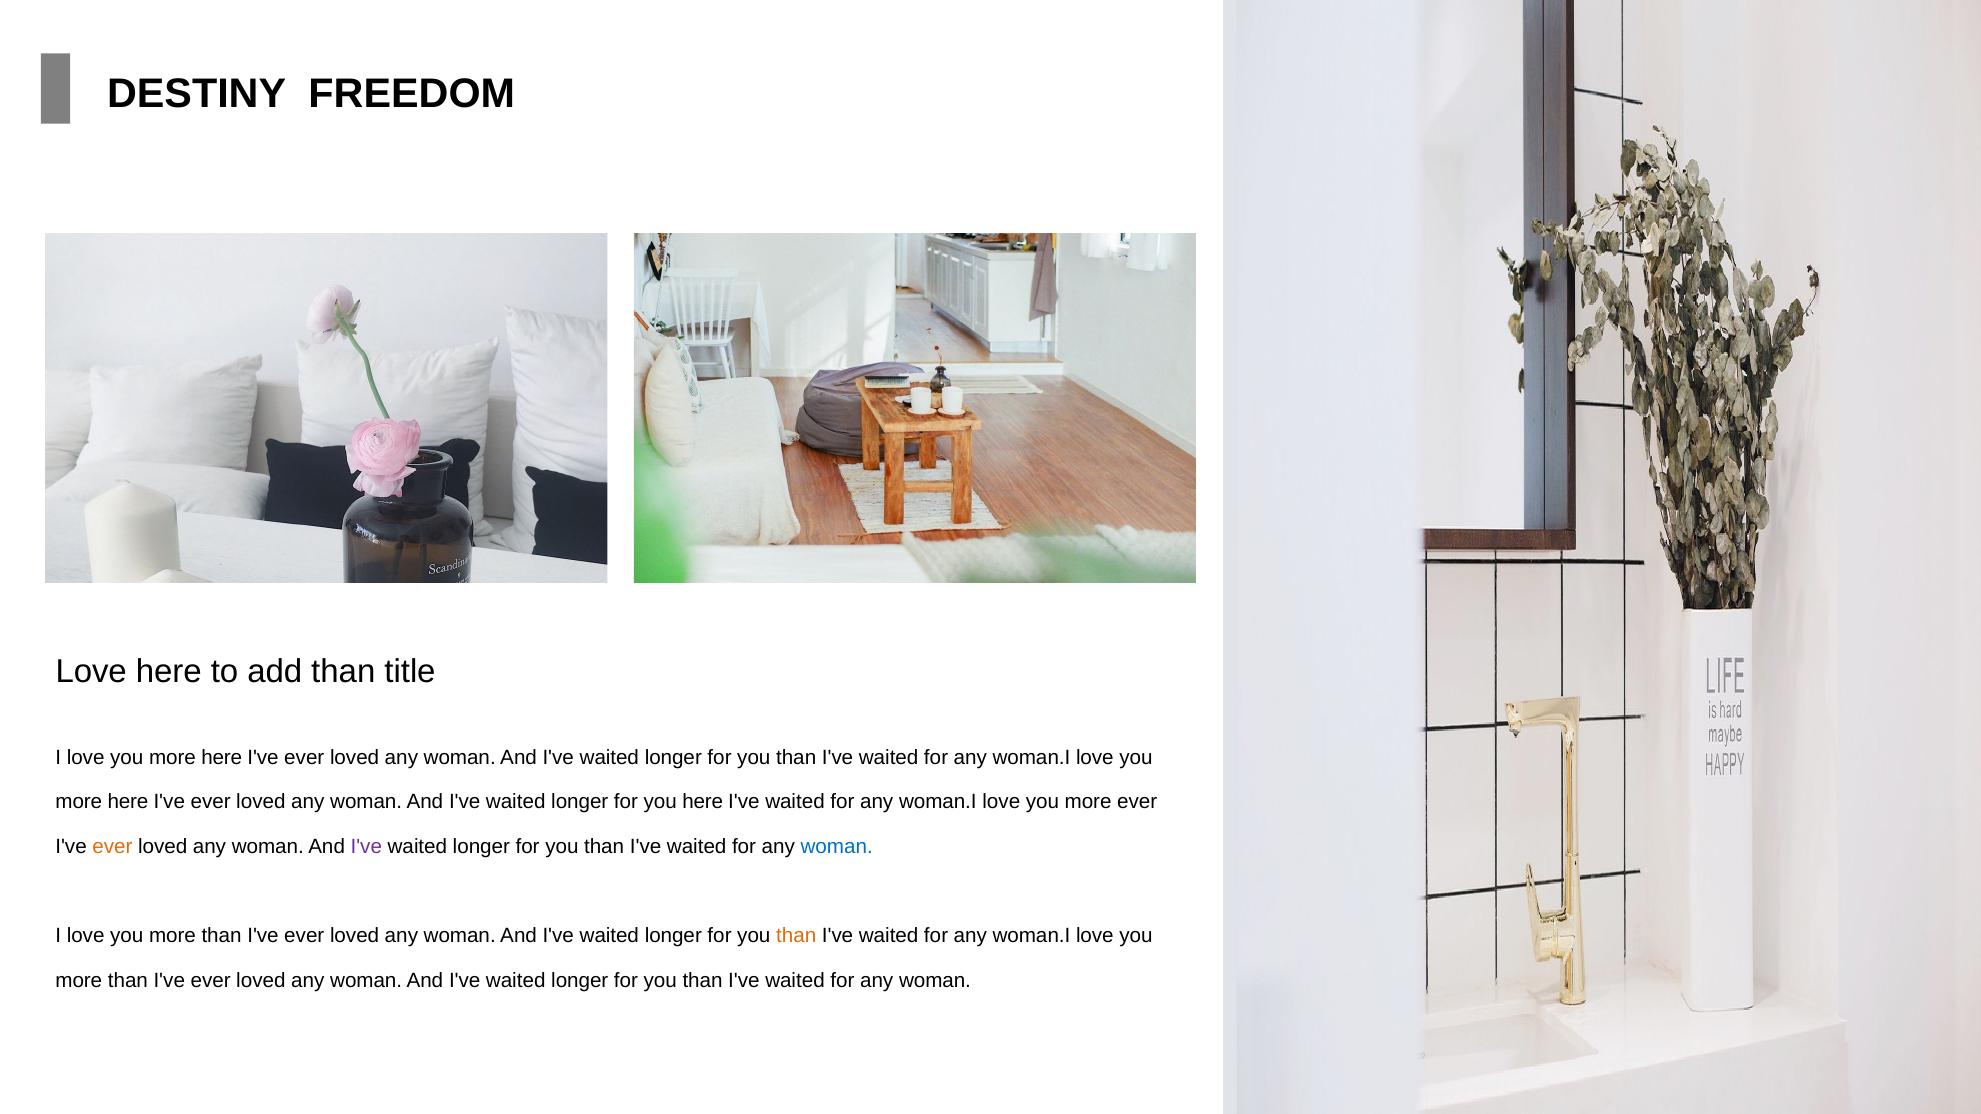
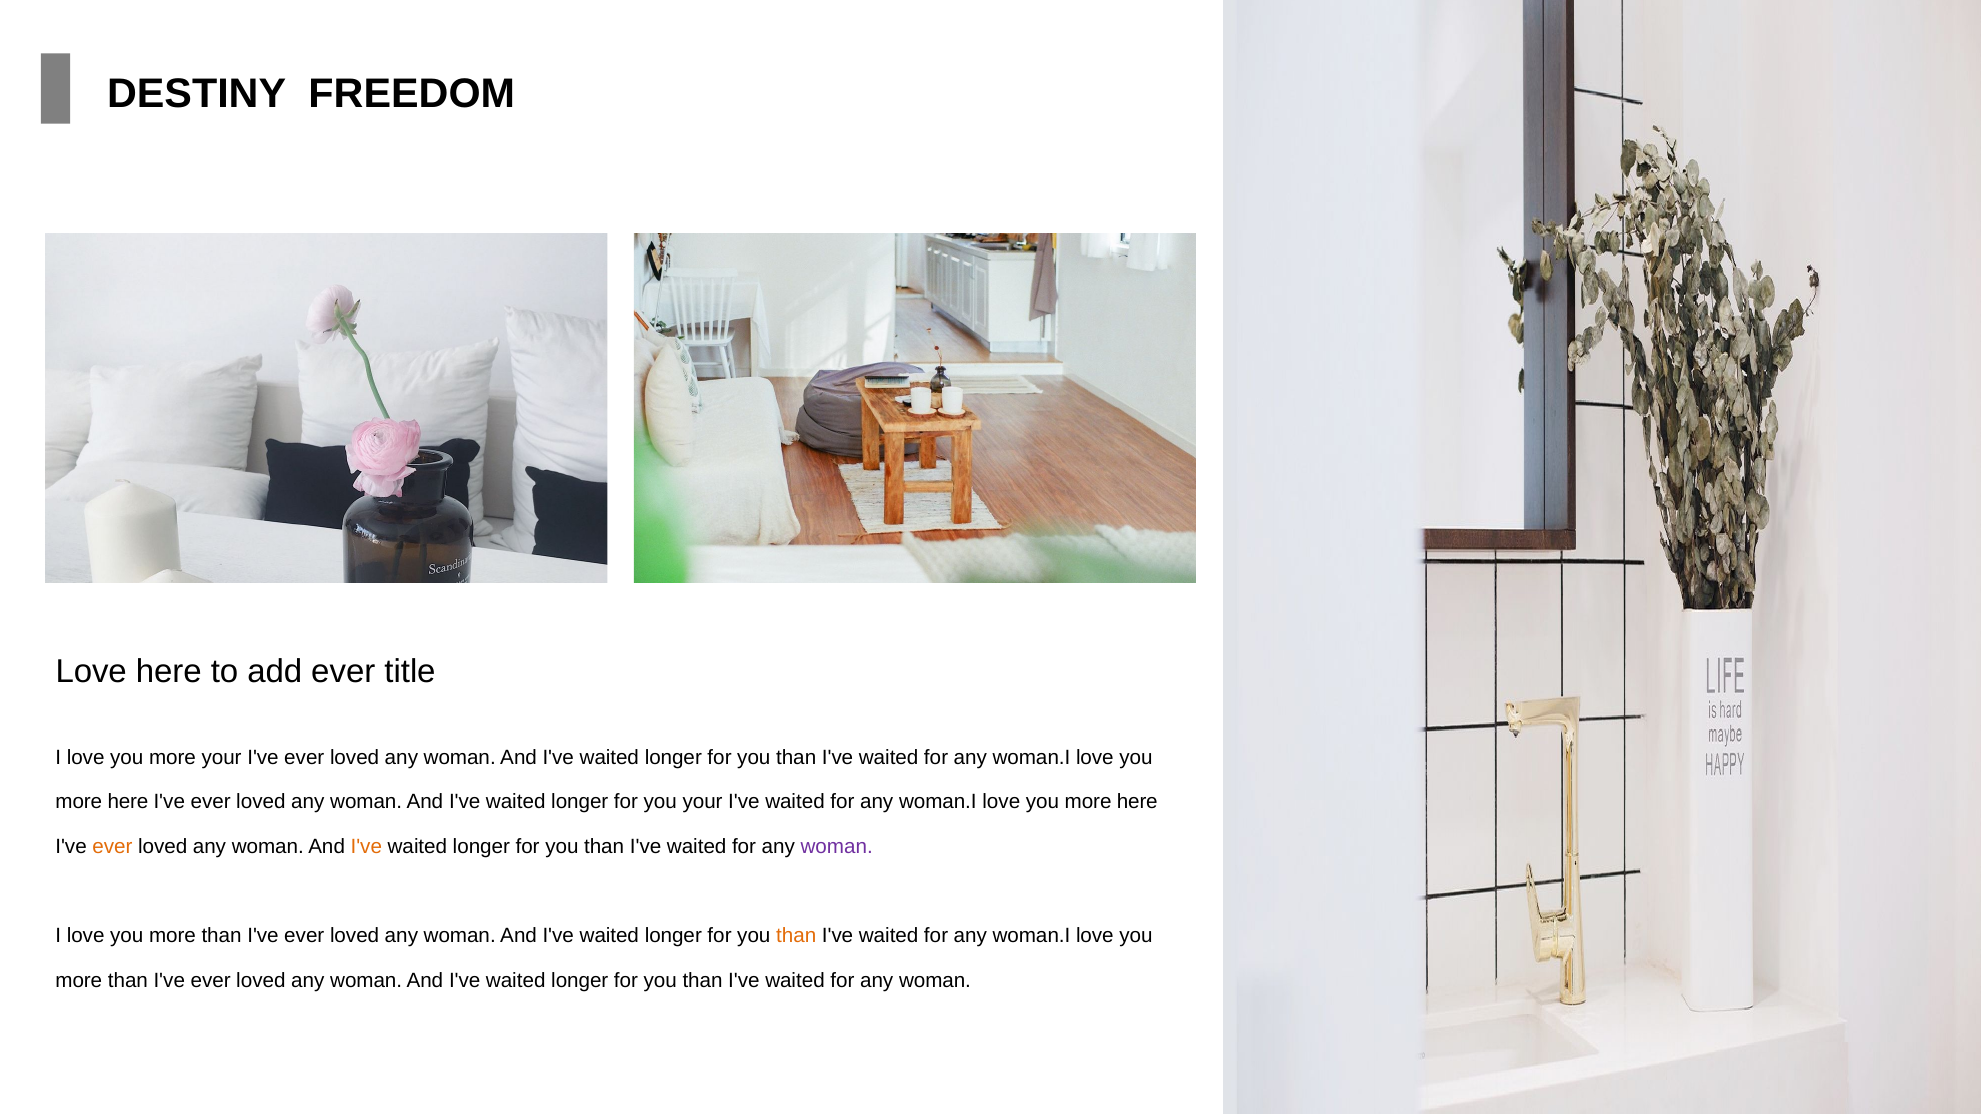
add than: than -> ever
here at (222, 757): here -> your
you here: here -> your
ever at (1137, 802): ever -> here
I've at (366, 847) colour: purple -> orange
woman at (837, 847) colour: blue -> purple
